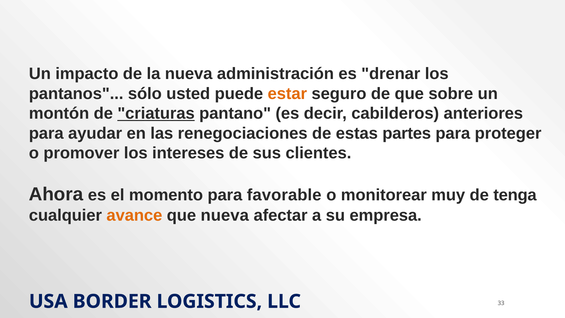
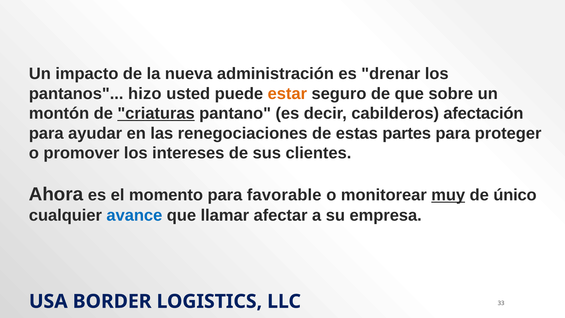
sólo: sólo -> hizo
anteriores: anteriores -> afectación
muy underline: none -> present
tenga: tenga -> único
avance colour: orange -> blue
que nueva: nueva -> llamar
